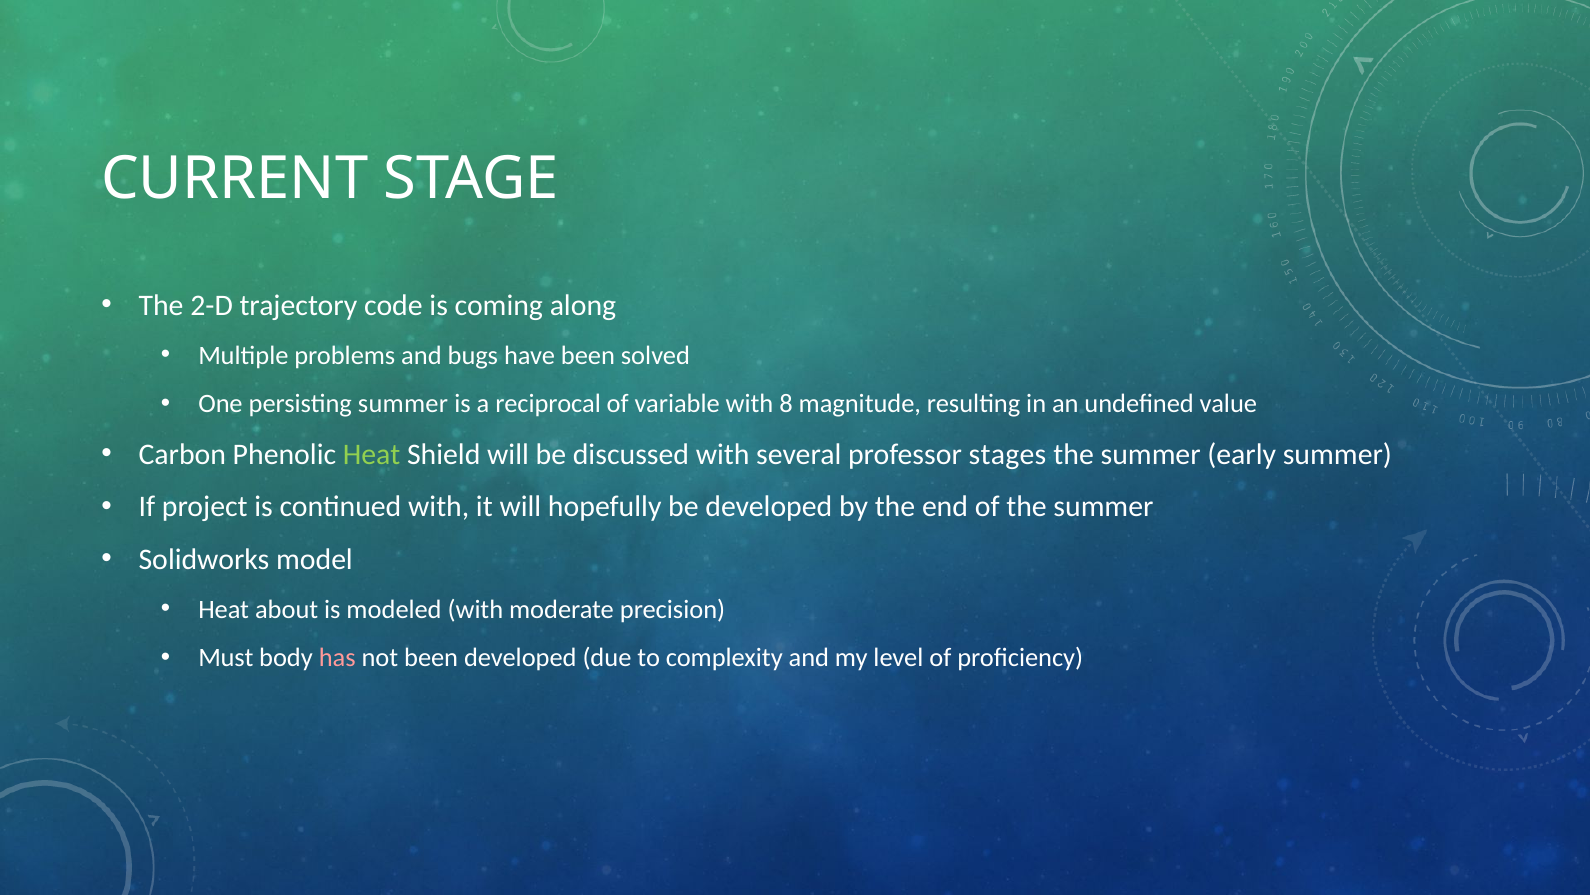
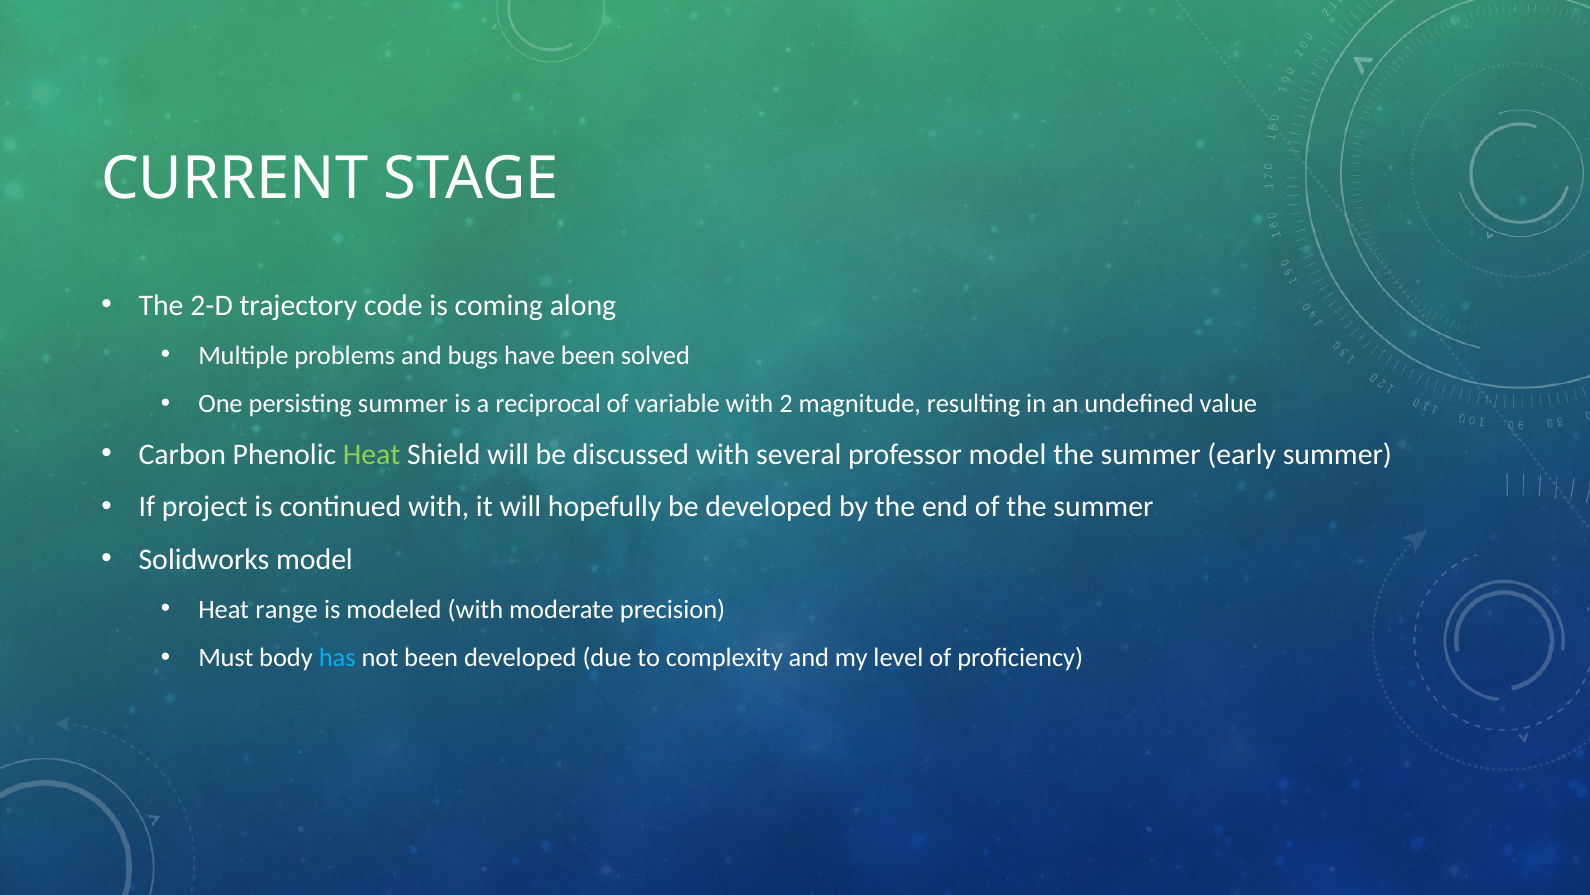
8: 8 -> 2
professor stages: stages -> model
about: about -> range
has colour: pink -> light blue
